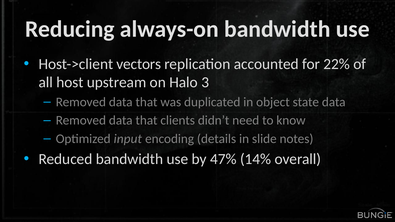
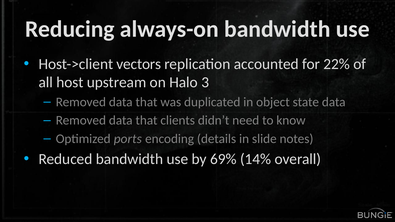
input: input -> ports
47%: 47% -> 69%
